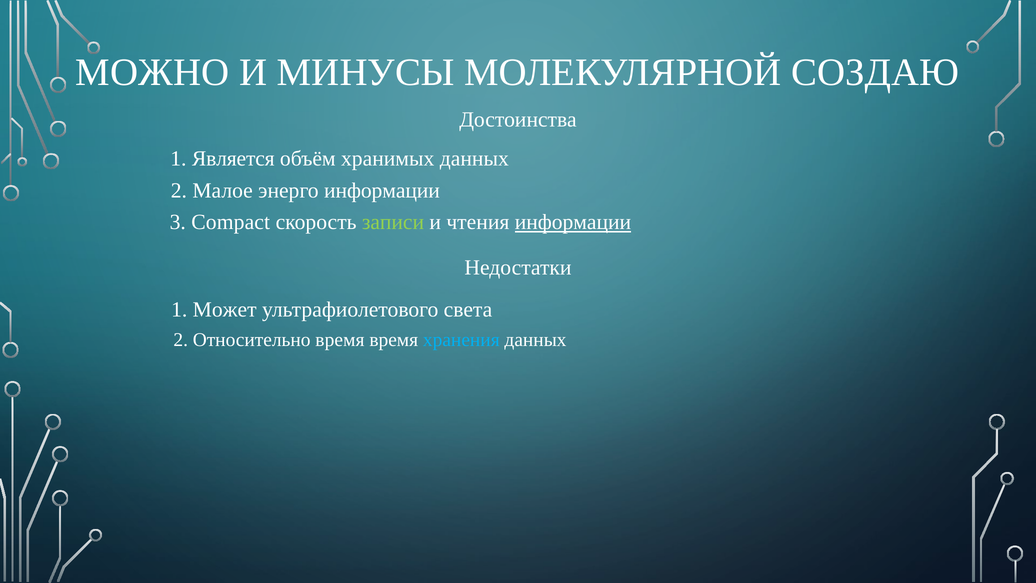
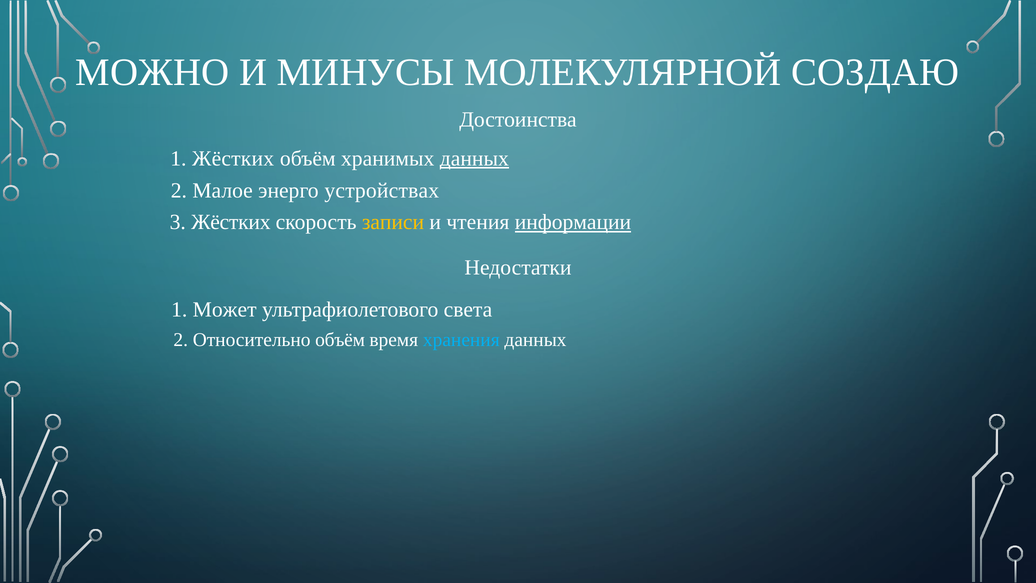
1 Является: Является -> Жёстких
данных at (474, 158) underline: none -> present
энерго информации: информации -> устройствах
3 Compact: Compact -> Жёстких
записи colour: light green -> yellow
Относительно время: время -> объём
